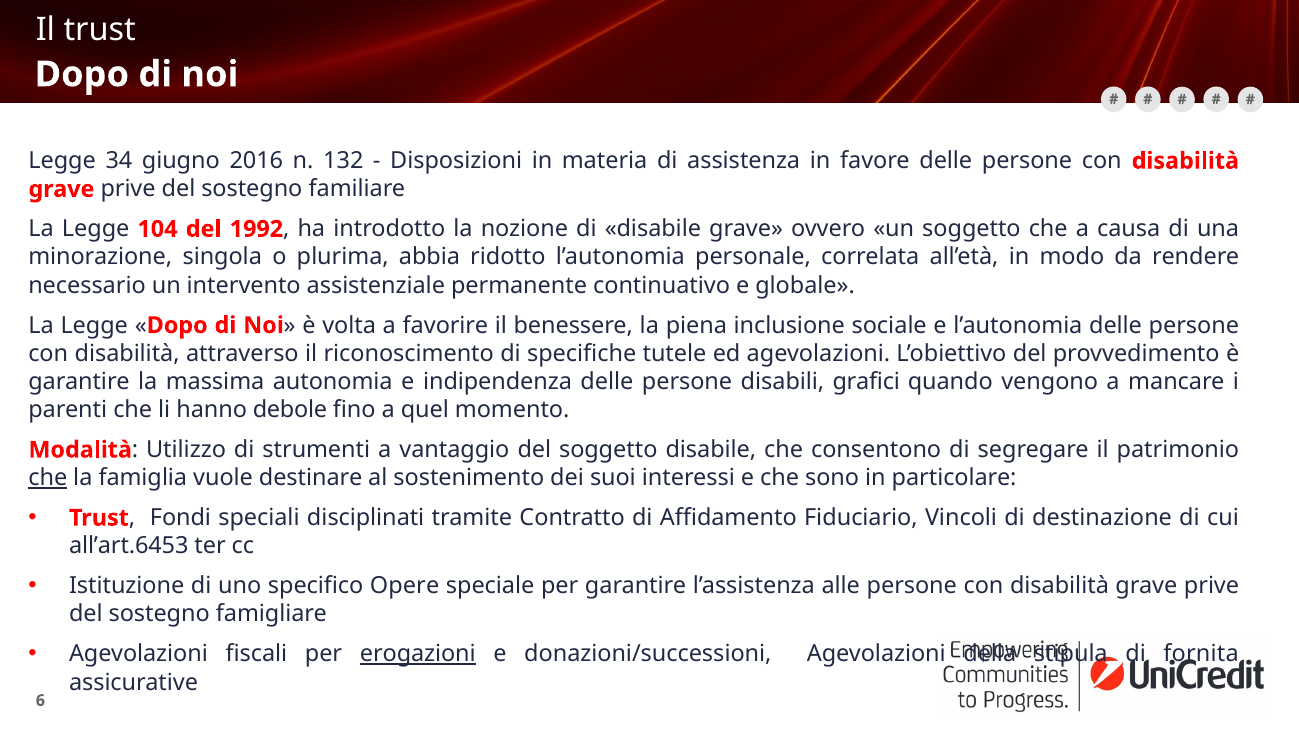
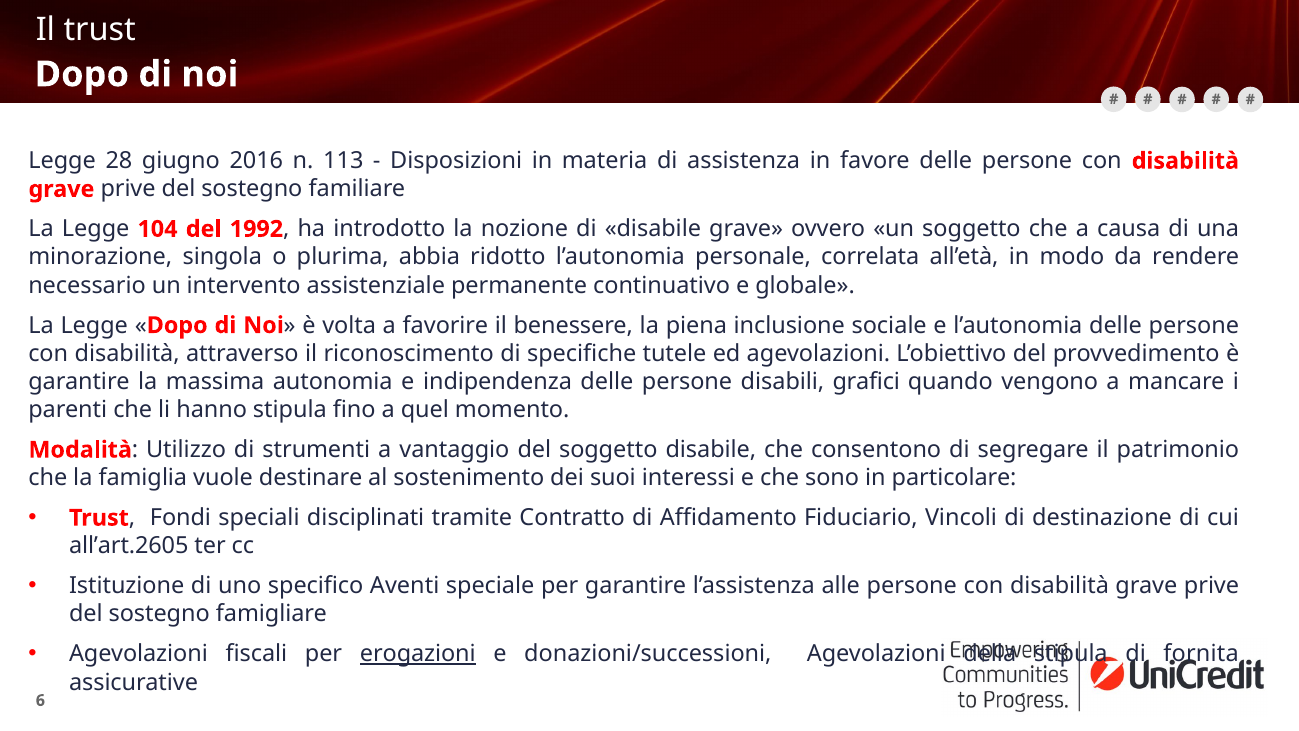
34: 34 -> 28
132: 132 -> 113
hanno debole: debole -> stipula
che at (48, 478) underline: present -> none
all’art.6453: all’art.6453 -> all’art.2605
Opere: Opere -> Aventi
